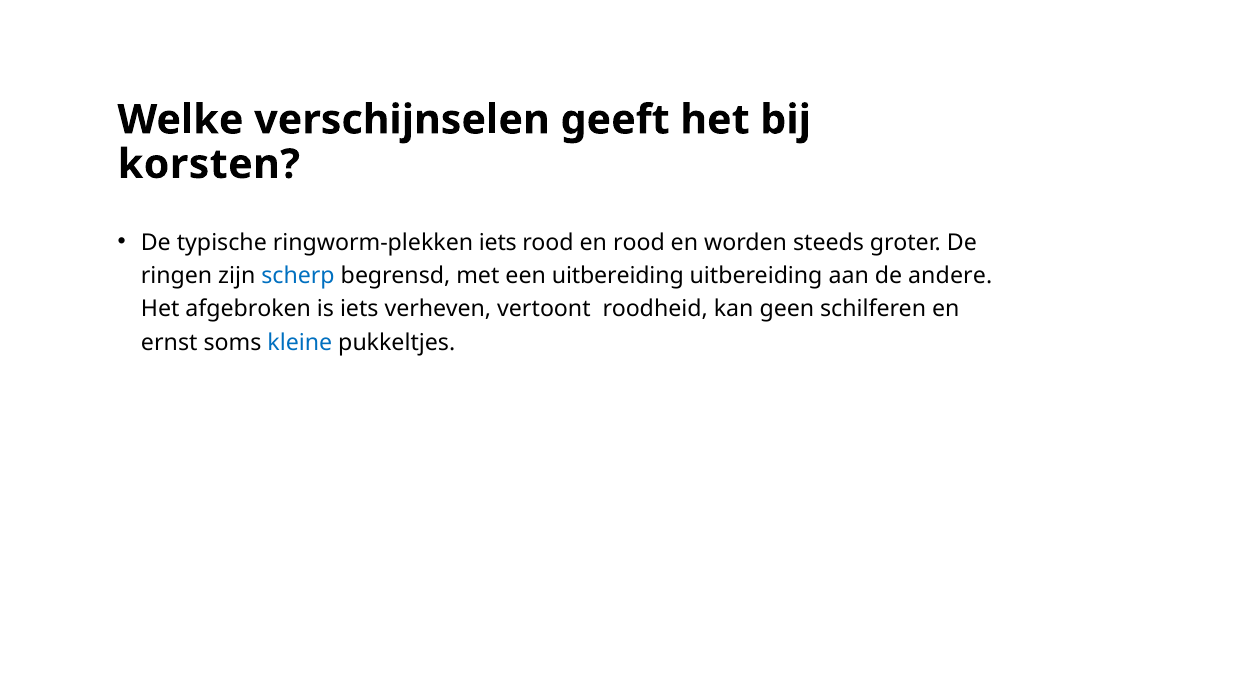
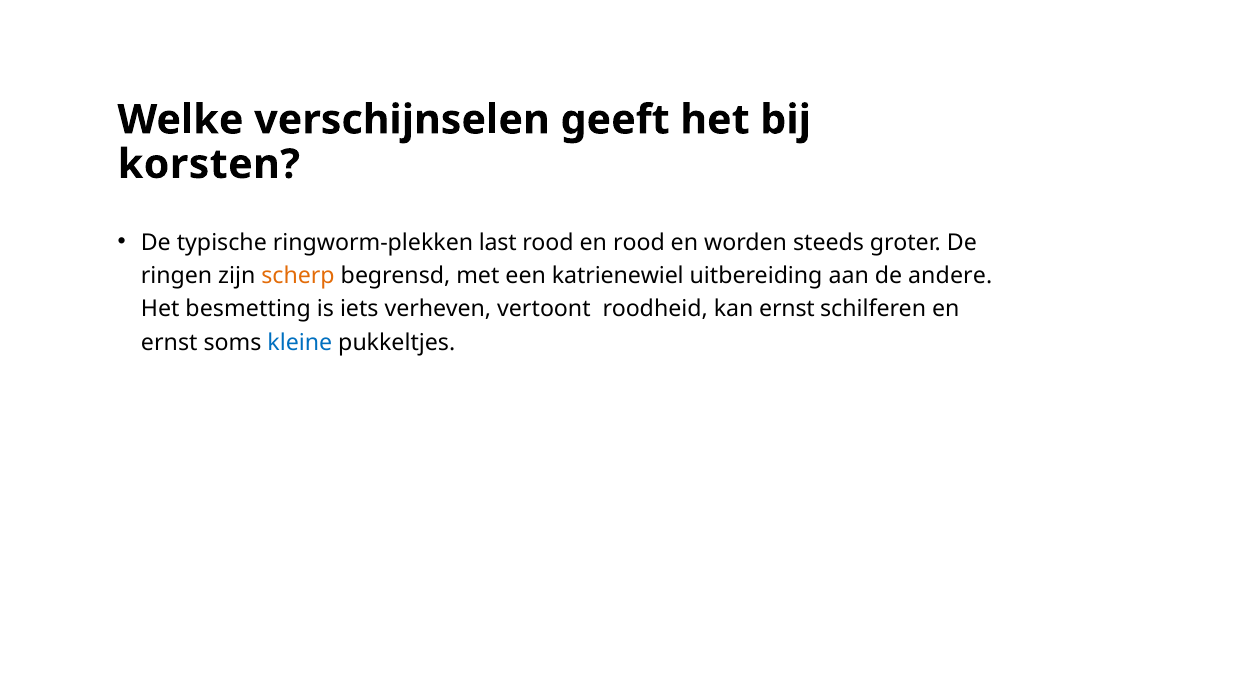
ringworm-plekken iets: iets -> last
scherp colour: blue -> orange
een uitbereiding: uitbereiding -> katrienewiel
afgebroken: afgebroken -> besmetting
kan geen: geen -> ernst
